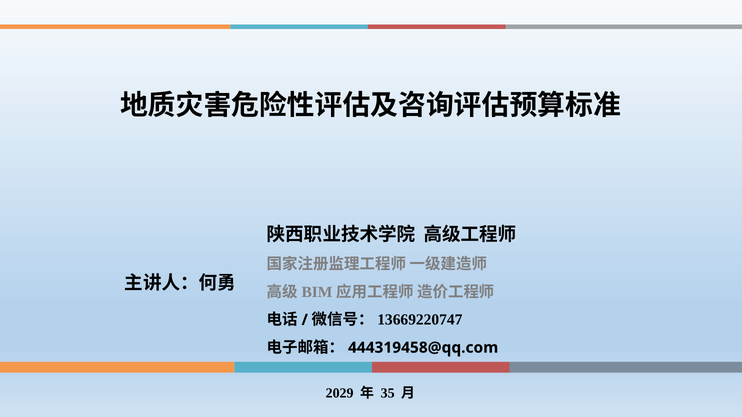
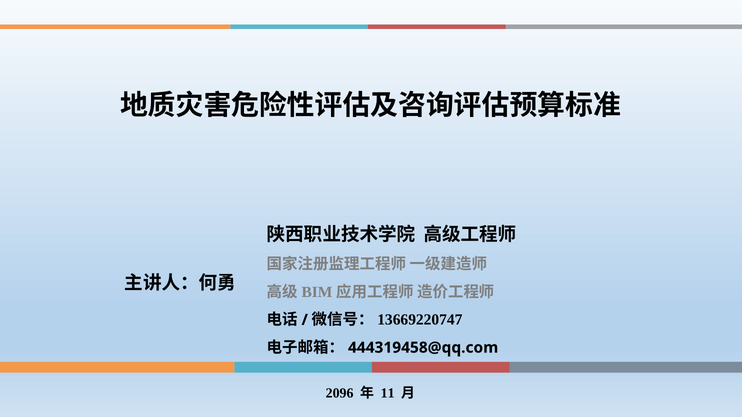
2029: 2029 -> 2096
35: 35 -> 11
